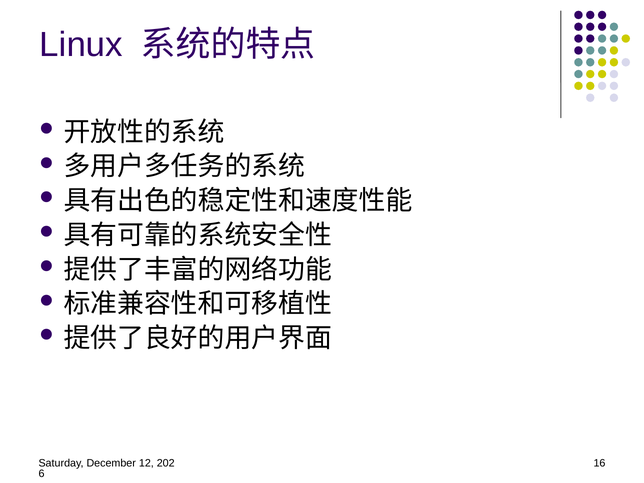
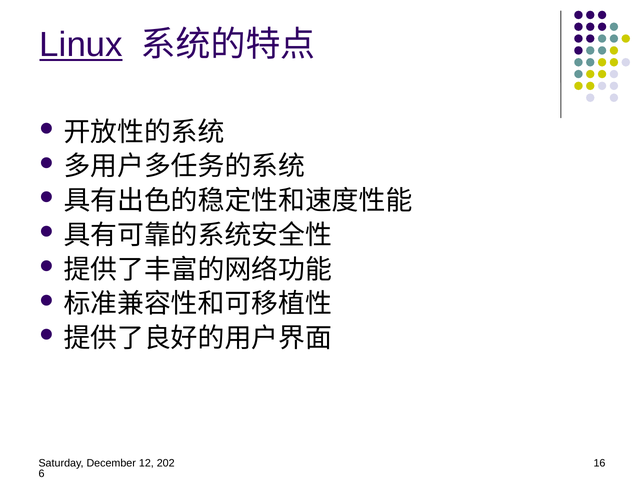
Linux underline: none -> present
